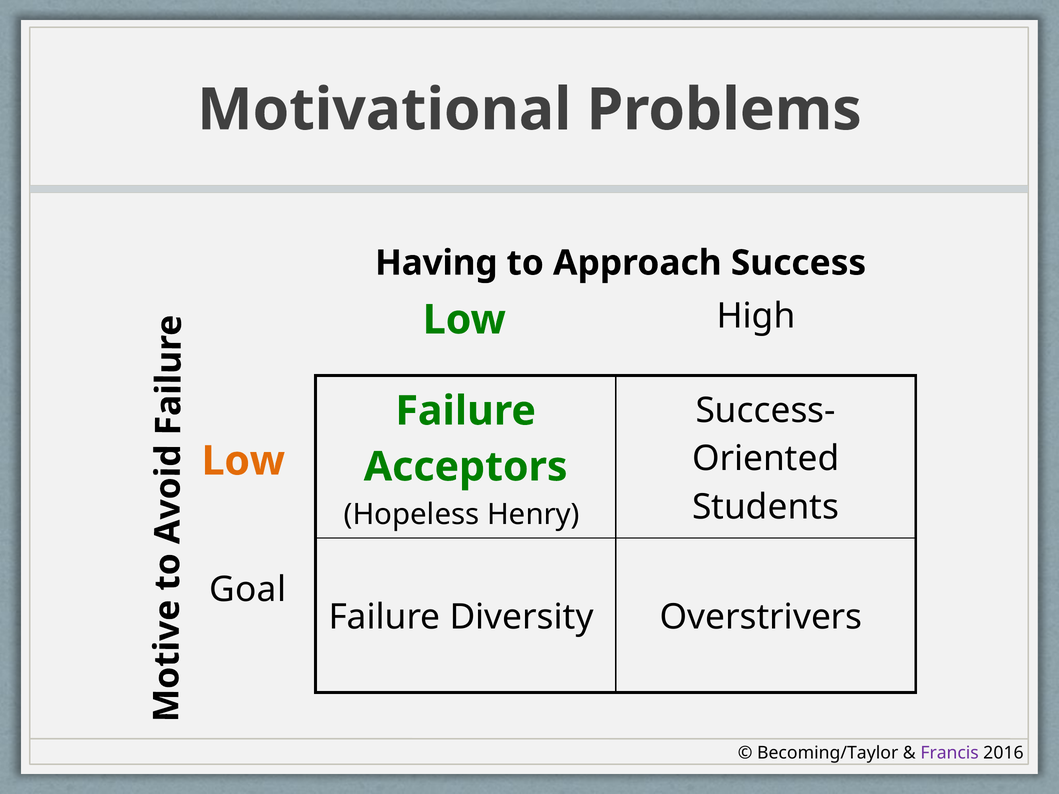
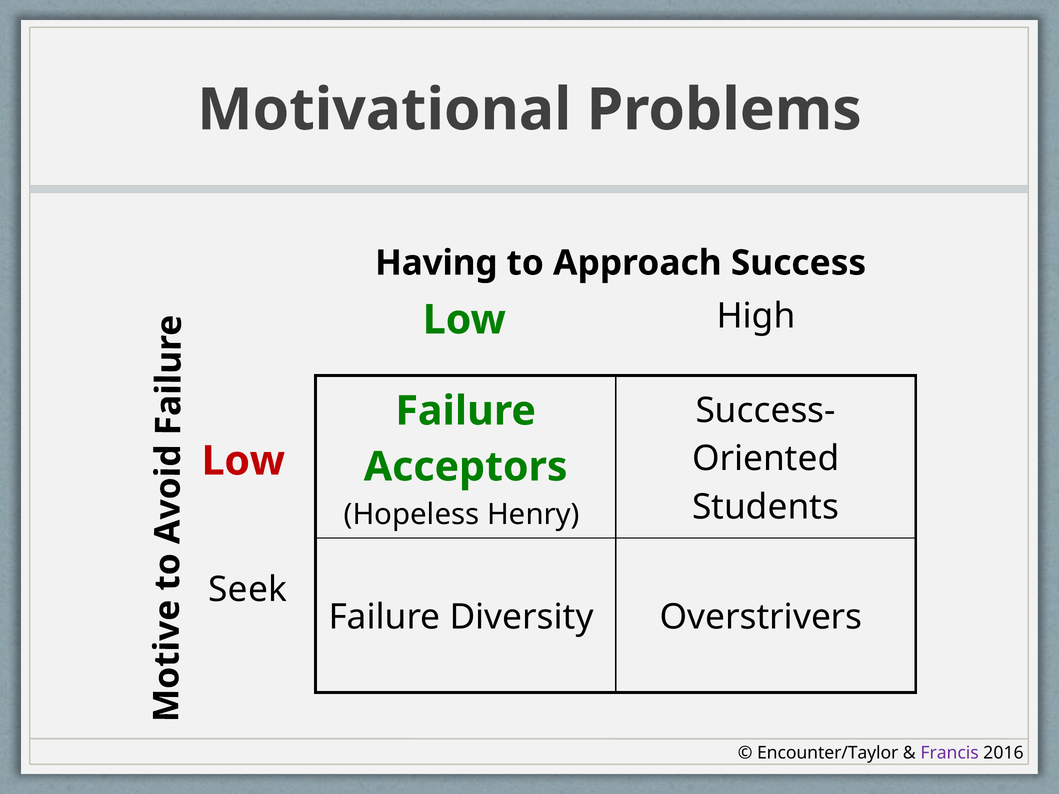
Low at (243, 461) colour: orange -> red
Goal: Goal -> Seek
Becoming/Taylor: Becoming/Taylor -> Encounter/Taylor
